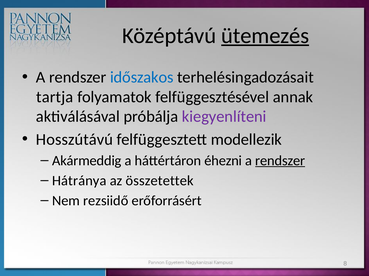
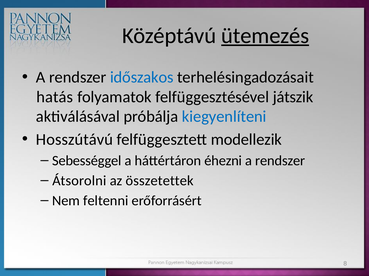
tartja: tartja -> hatás
annak: annak -> játszik
kiegyenlíteni colour: purple -> blue
Akármeddig: Akármeddig -> Sebességgel
rendszer at (280, 161) underline: present -> none
Hátránya: Hátránya -> Átsorolni
rezsiidő: rezsiidő -> feltenni
